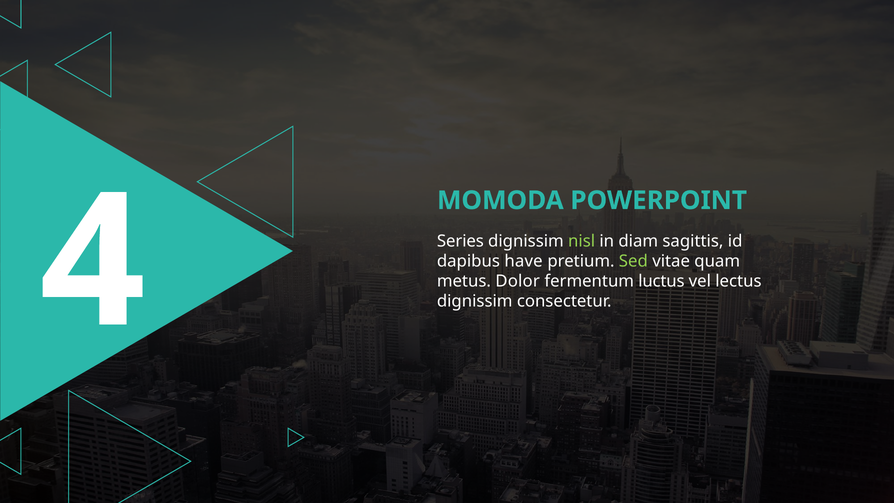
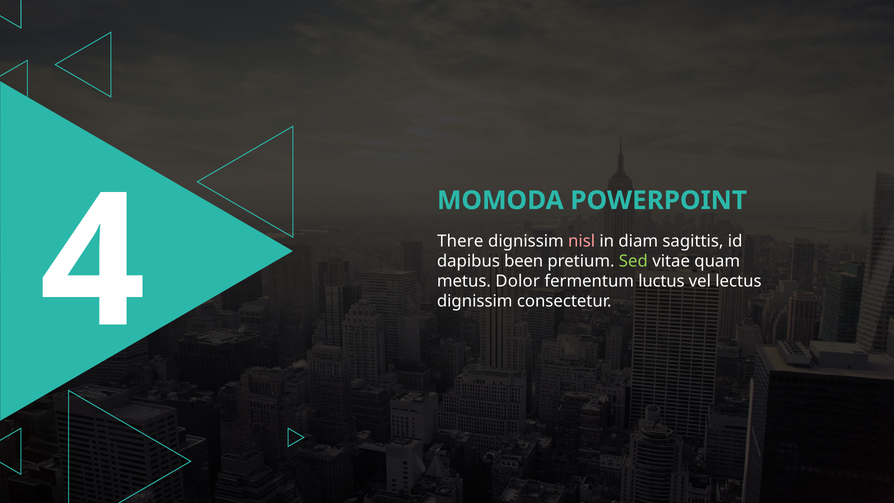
Series: Series -> There
nisl colour: light green -> pink
have: have -> been
